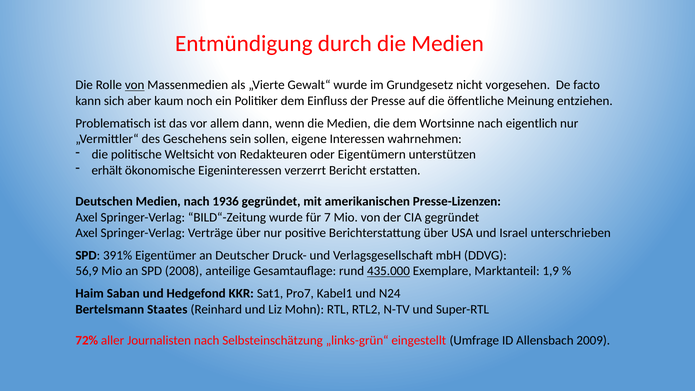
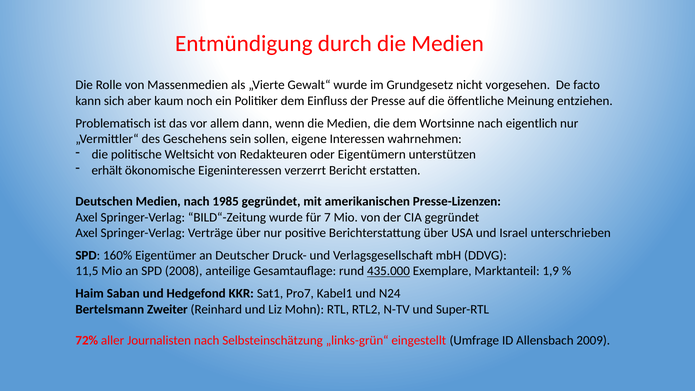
von at (135, 85) underline: present -> none
1936: 1936 -> 1985
391%: 391% -> 160%
56,9: 56,9 -> 11,5
Staates: Staates -> Zweiter
